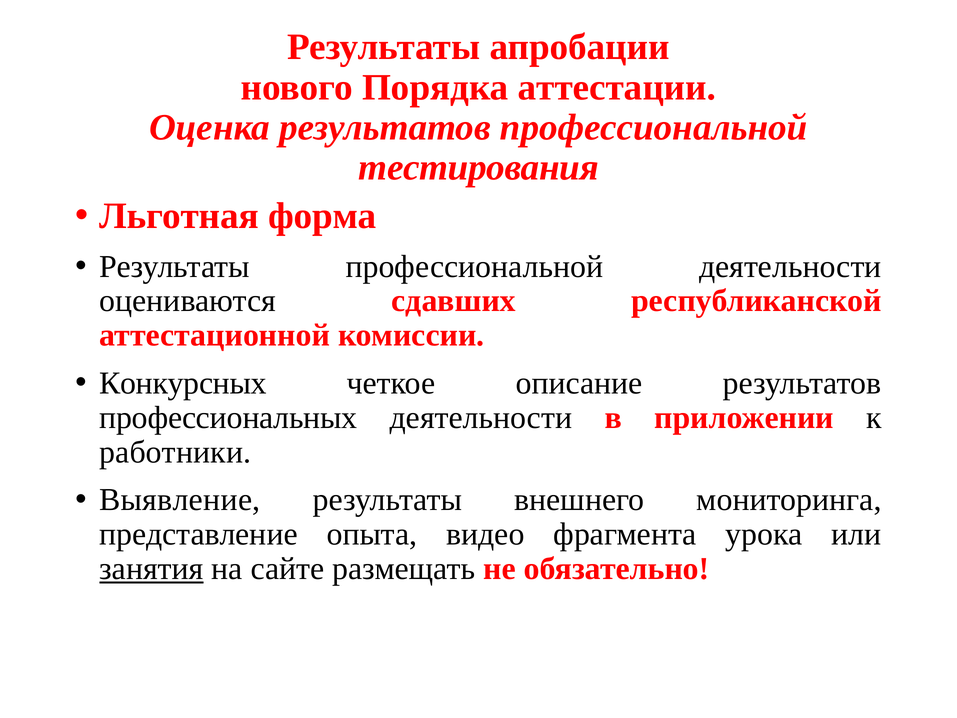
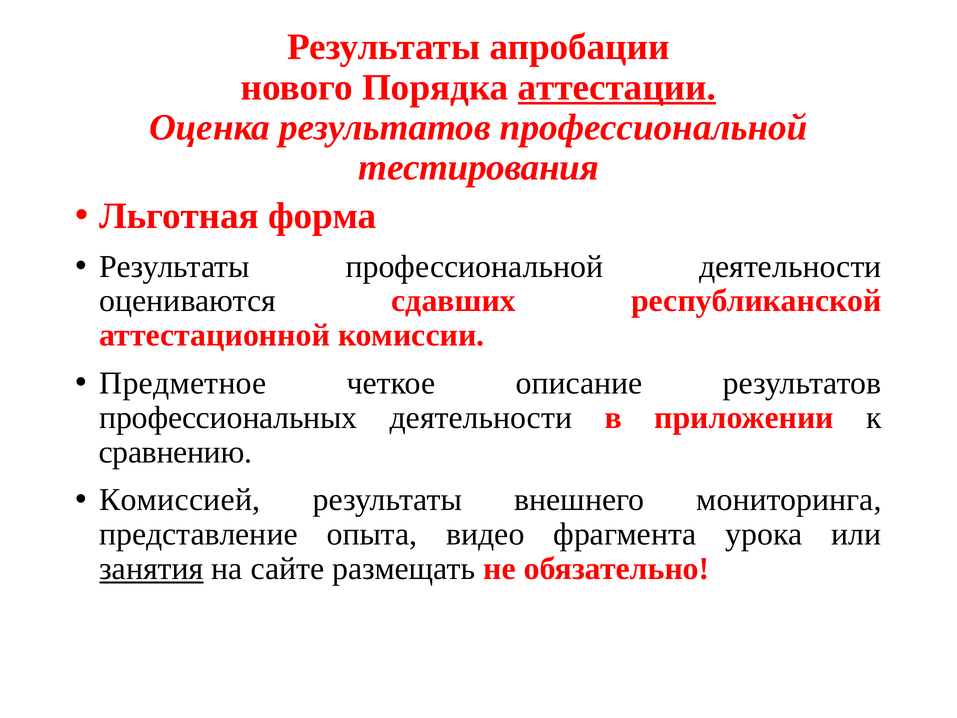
аттестации underline: none -> present
Конкурсных: Конкурсных -> Предметное
работники: работники -> сравнению
Выявление: Выявление -> Комиссией
